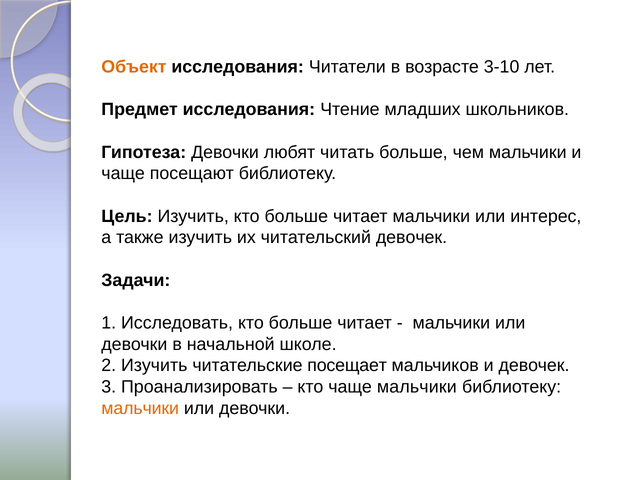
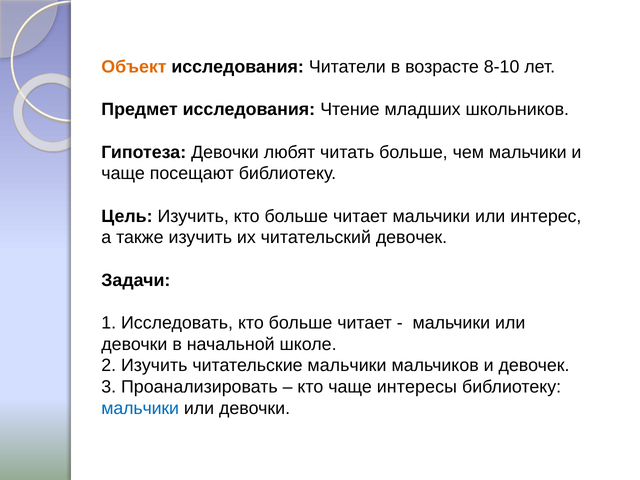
3-10: 3-10 -> 8-10
читательские посещает: посещает -> мальчики
чаще мальчики: мальчики -> интересы
мальчики at (140, 408) colour: orange -> blue
